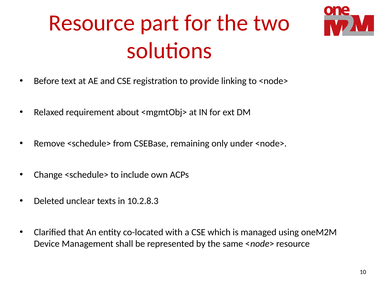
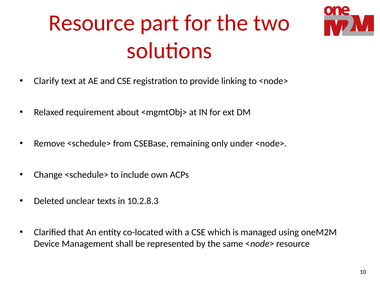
Before: Before -> Clarify
